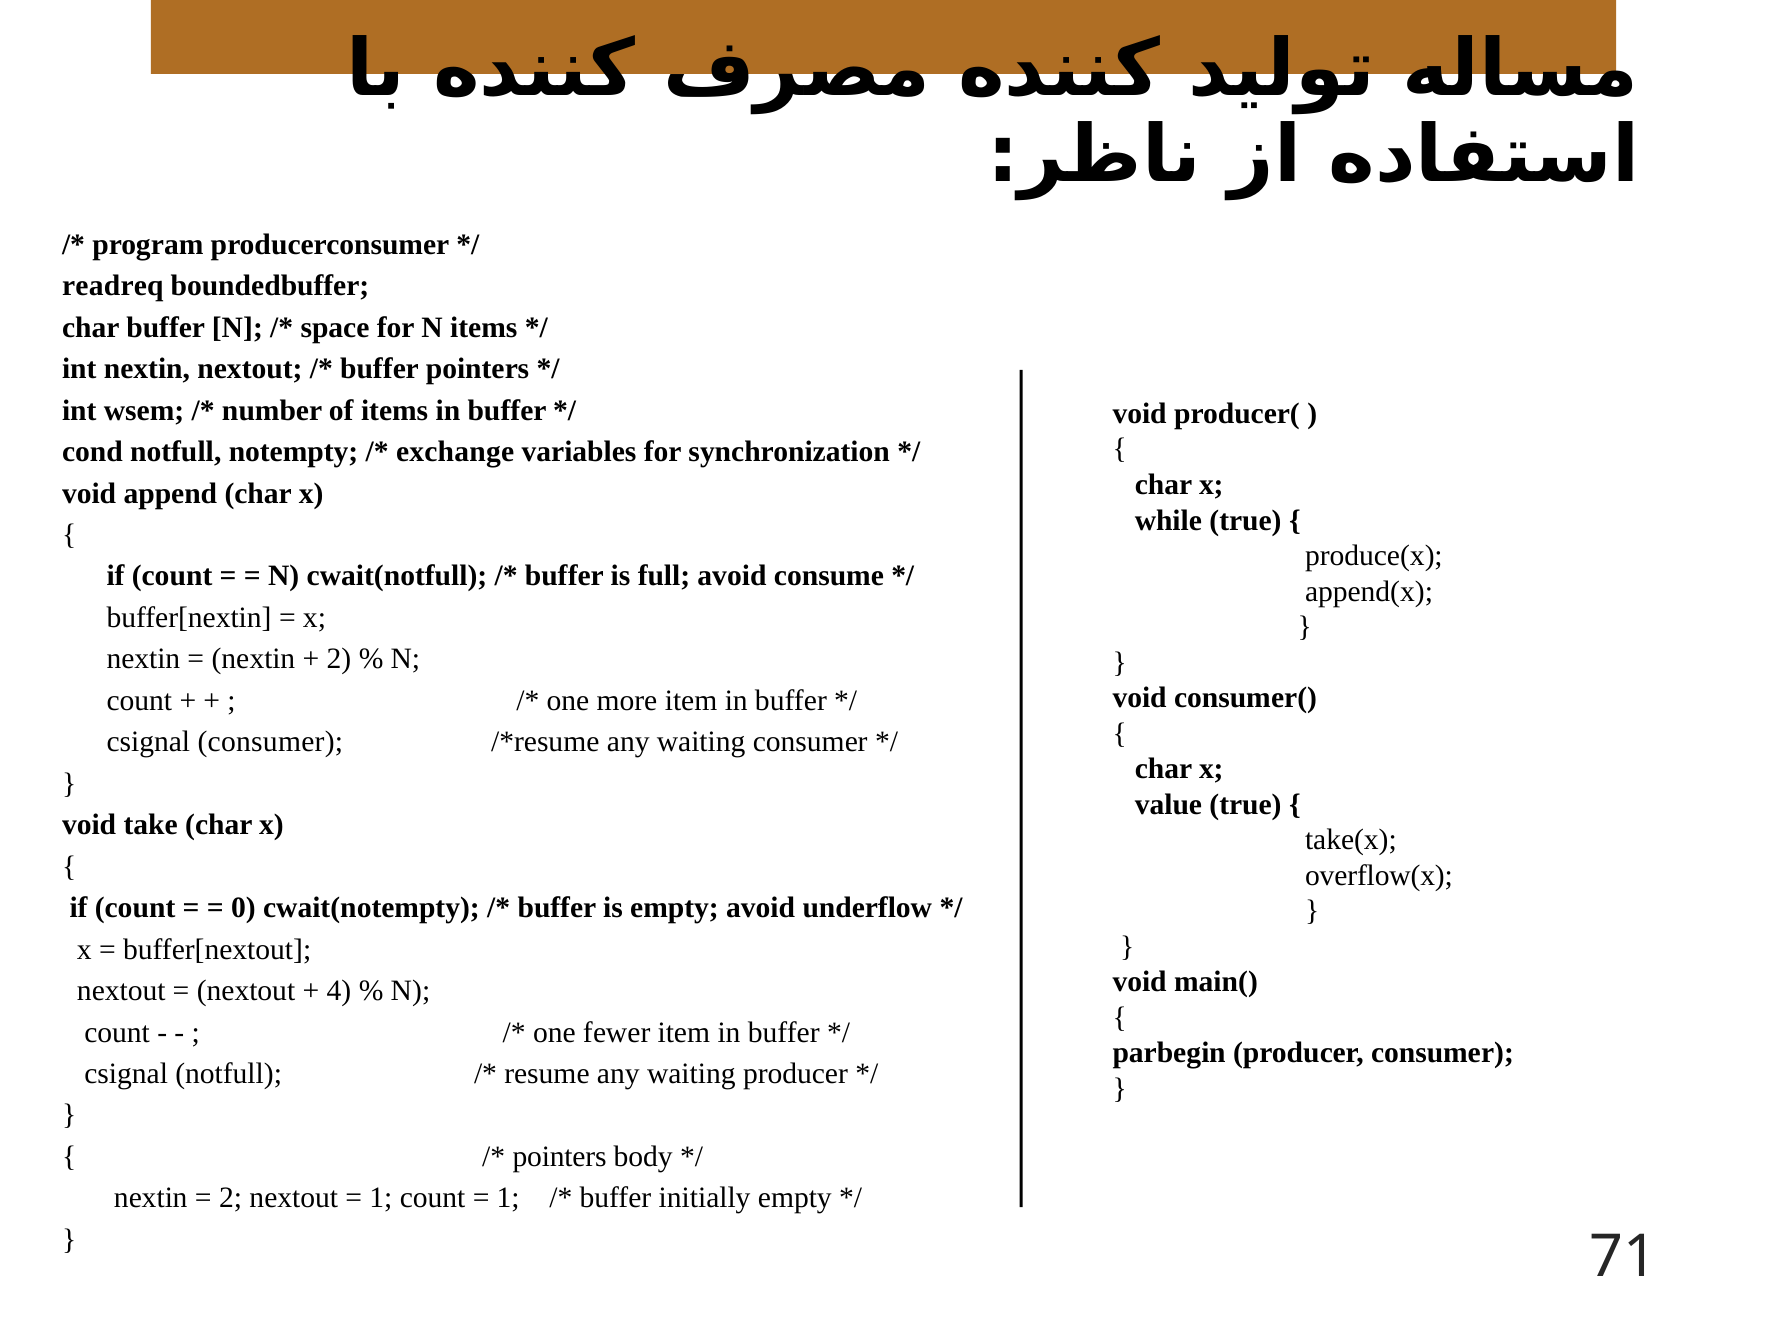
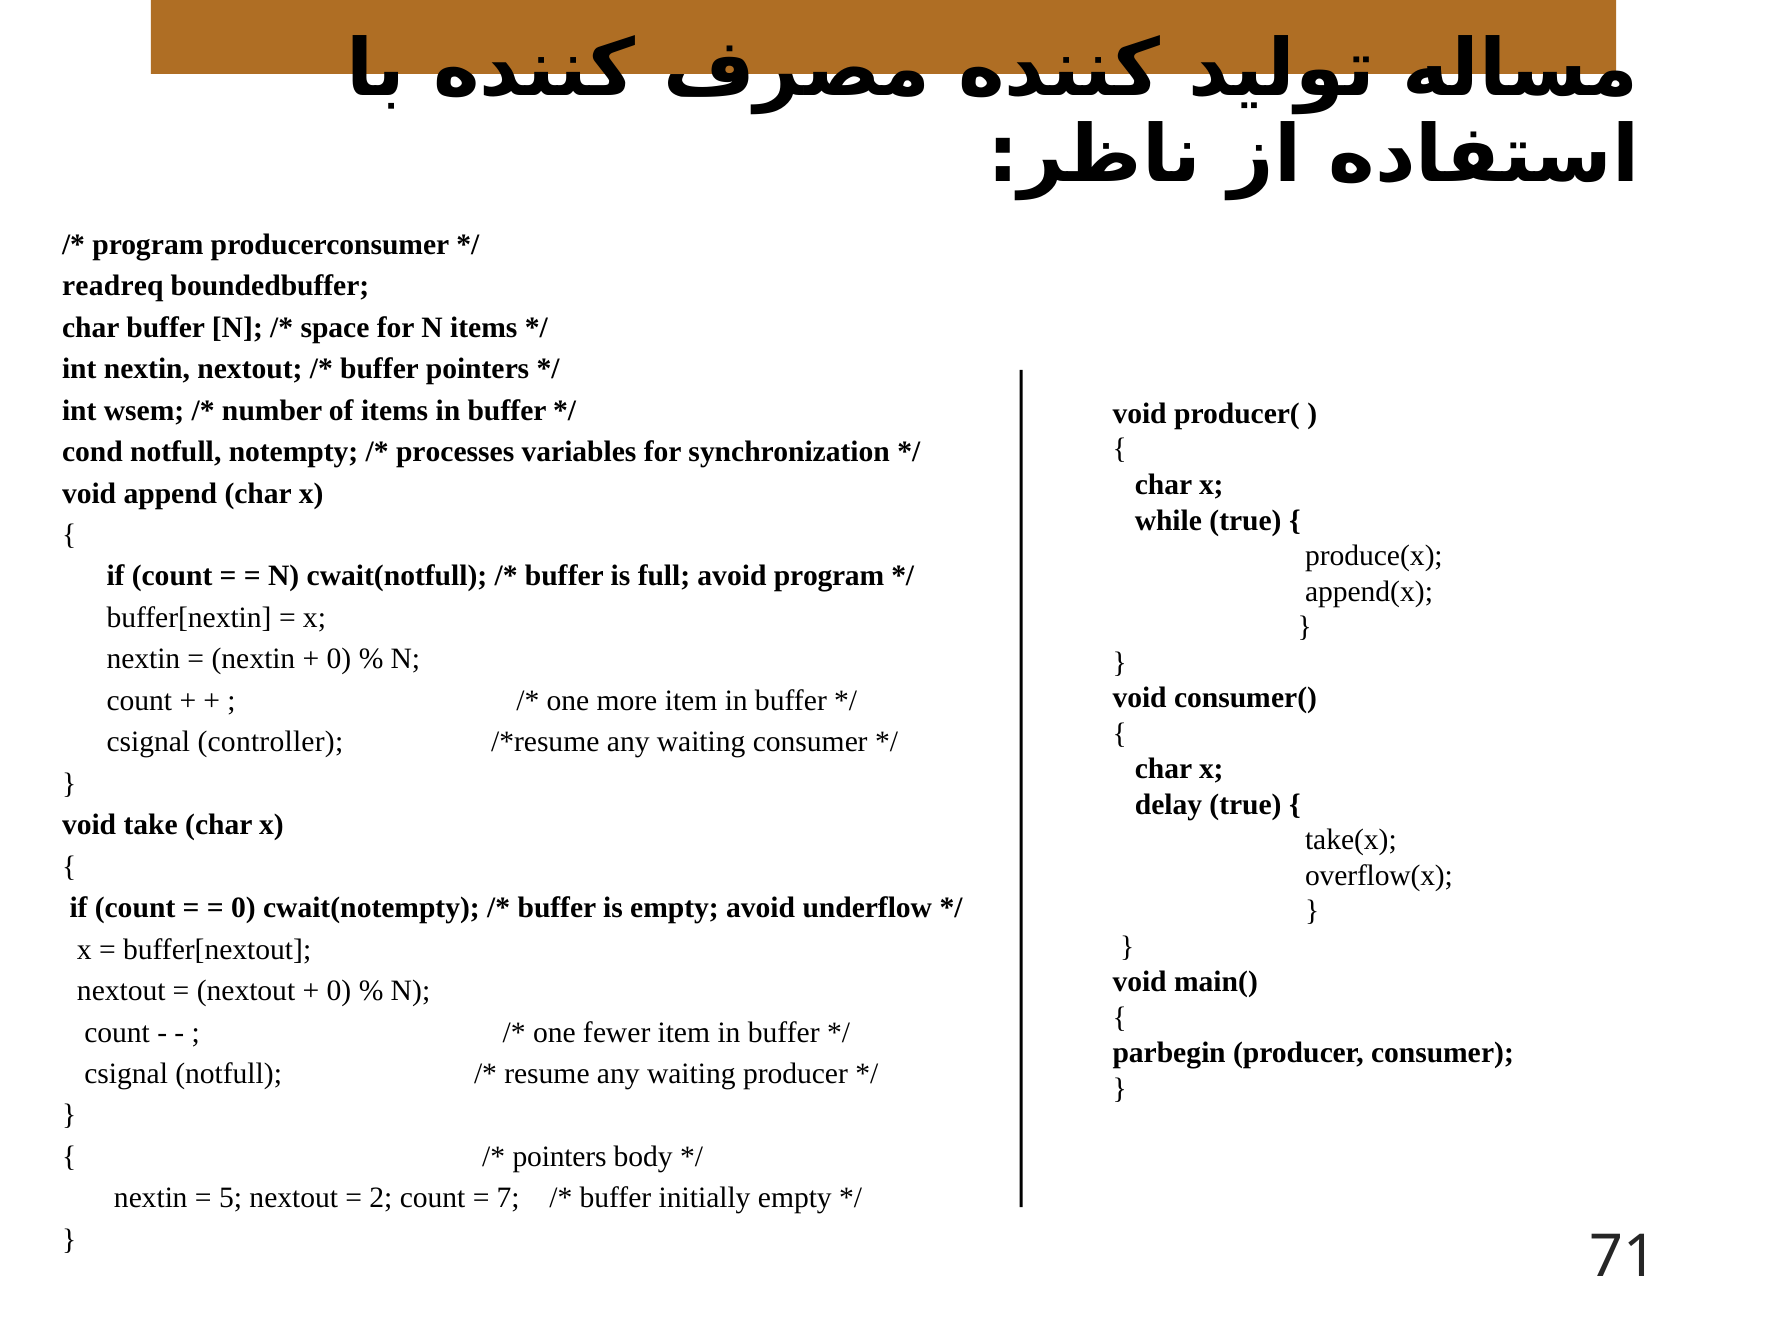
exchange: exchange -> processes
avoid consume: consume -> program
2 at (339, 659): 2 -> 0
csignal consumer: consumer -> controller
value: value -> delay
4 at (339, 991): 4 -> 0
2 at (231, 1198): 2 -> 5
1 at (381, 1198): 1 -> 2
1 at (508, 1198): 1 -> 7
